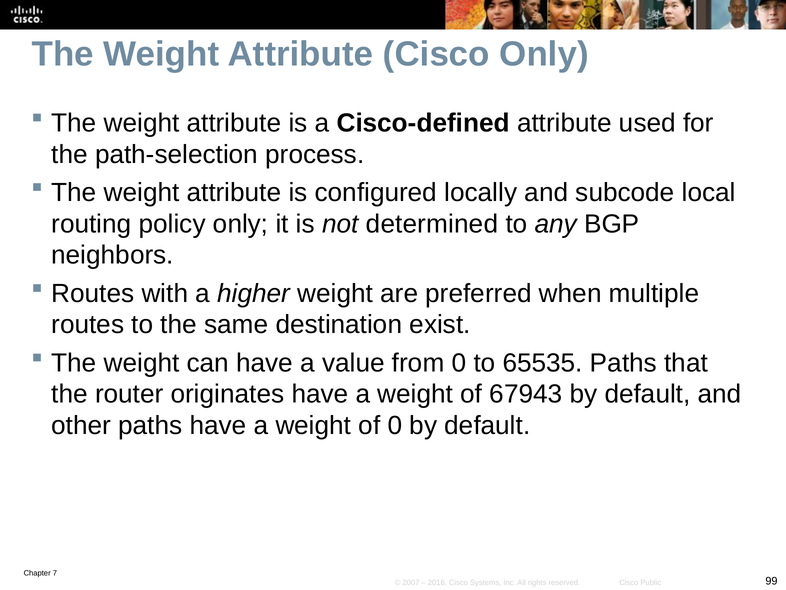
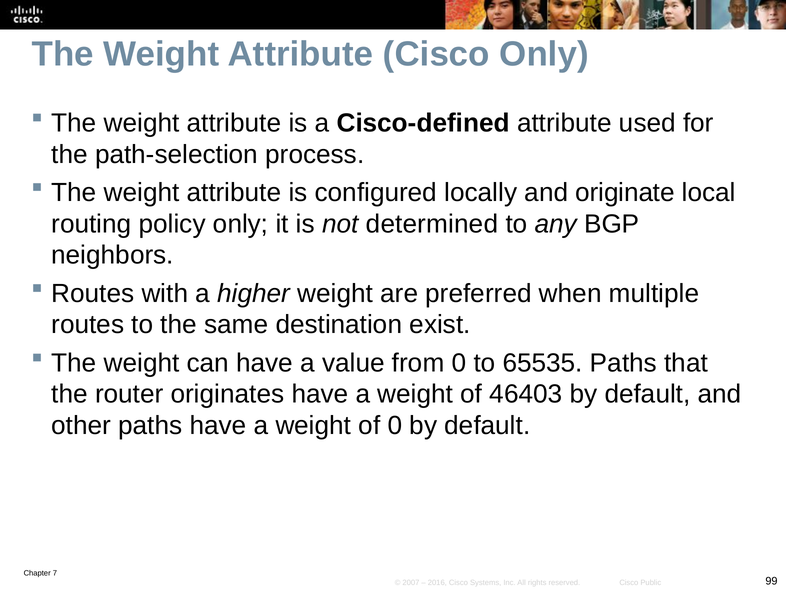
subcode: subcode -> originate
67943: 67943 -> 46403
